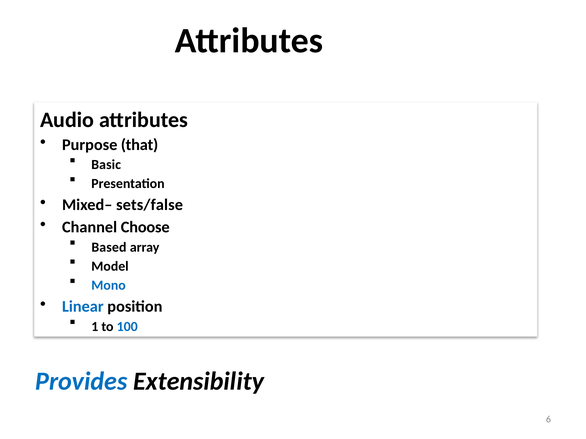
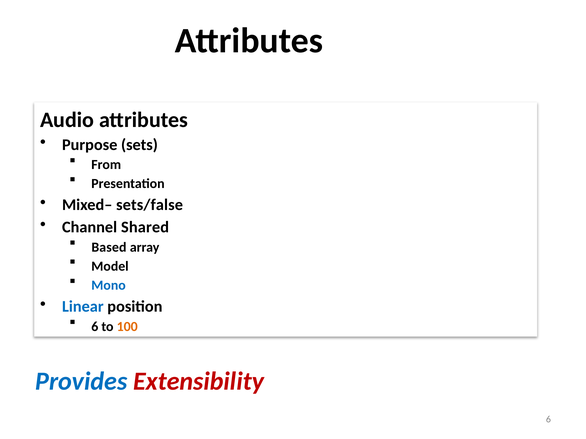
that: that -> sets
Basic: Basic -> From
Choose: Choose -> Shared
1 at (95, 327): 1 -> 6
100 colour: blue -> orange
Extensibility colour: black -> red
